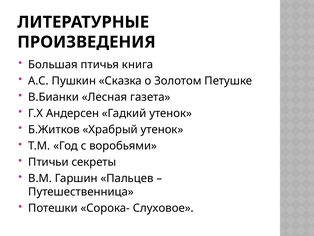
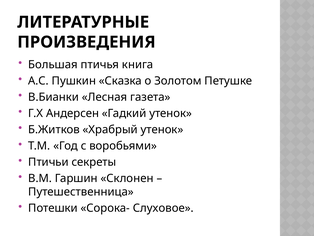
Пальцев: Пальцев -> Склонен
